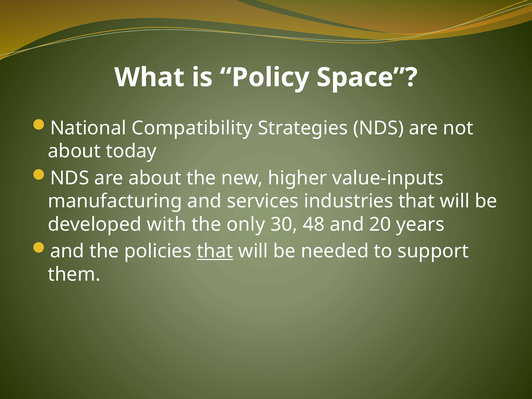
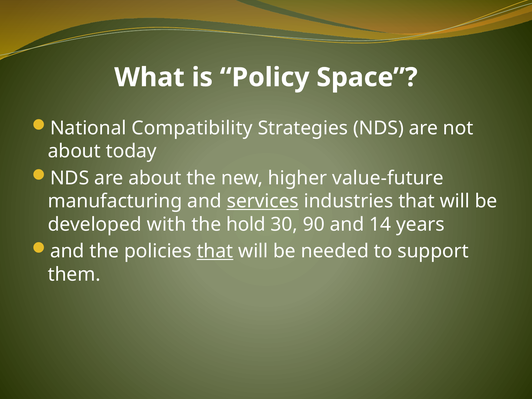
value-inputs: value-inputs -> value-future
services underline: none -> present
only: only -> hold
48: 48 -> 90
20: 20 -> 14
